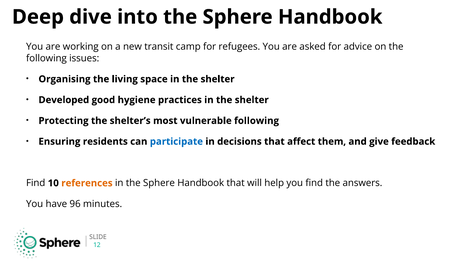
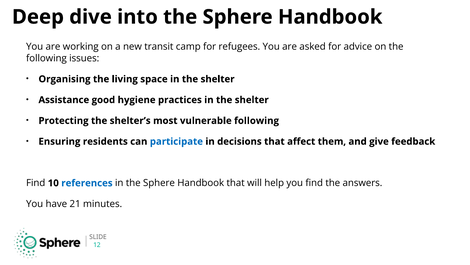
Developed: Developed -> Assistance
references colour: orange -> blue
96: 96 -> 21
